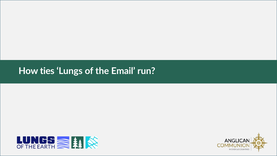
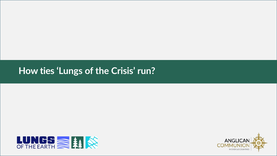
Email: Email -> Crisis
